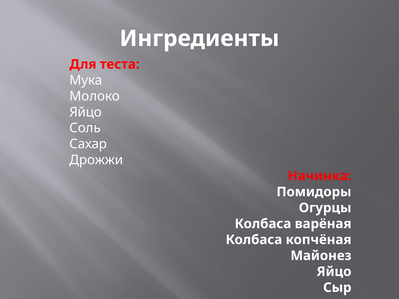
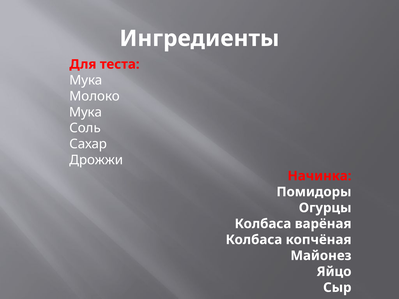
Яйцо at (86, 112): Яйцо -> Мука
